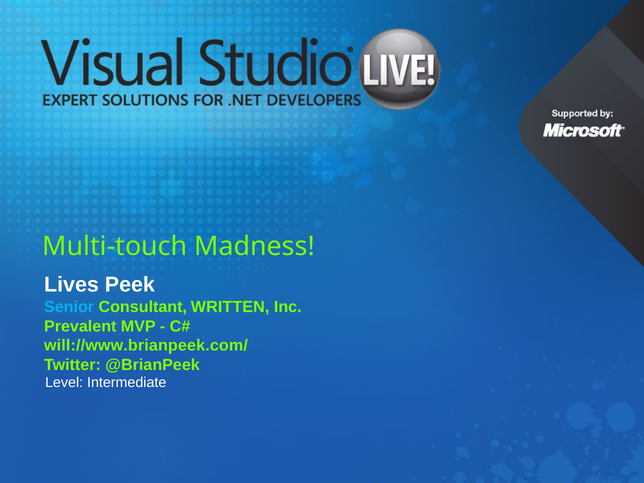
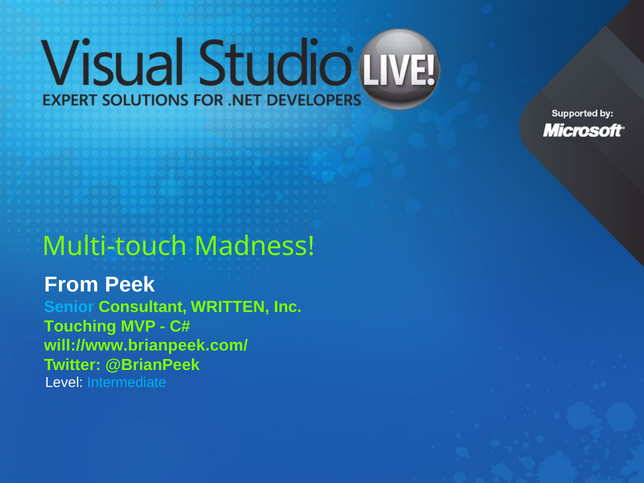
Lives: Lives -> From
Prevalent: Prevalent -> Touching
Intermediate colour: white -> light blue
